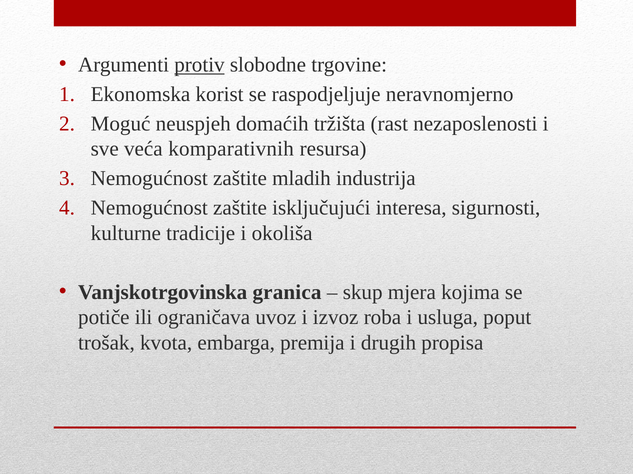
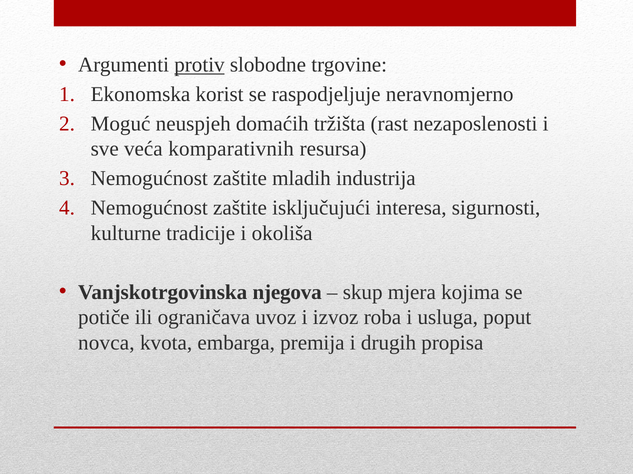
granica: granica -> njegova
trošak: trošak -> novca
